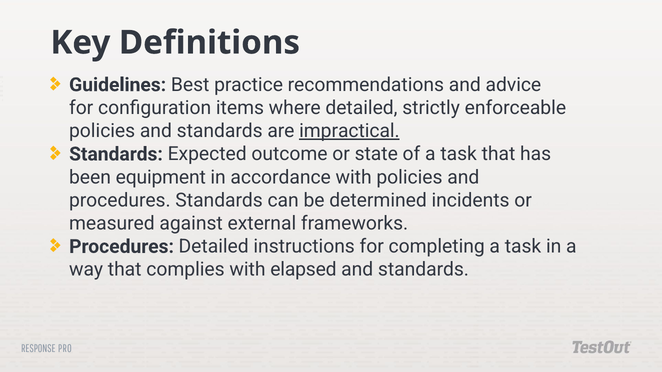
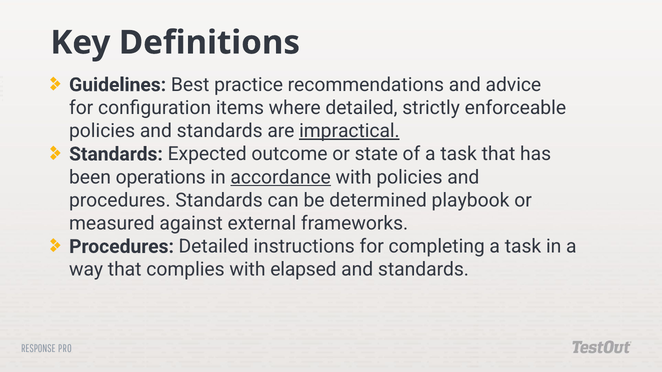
equipment: equipment -> operations
accordance underline: none -> present
incidents: incidents -> playbook
